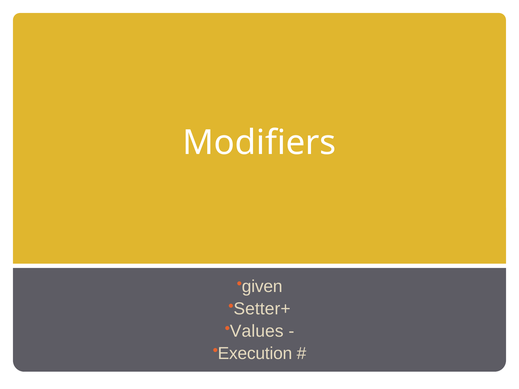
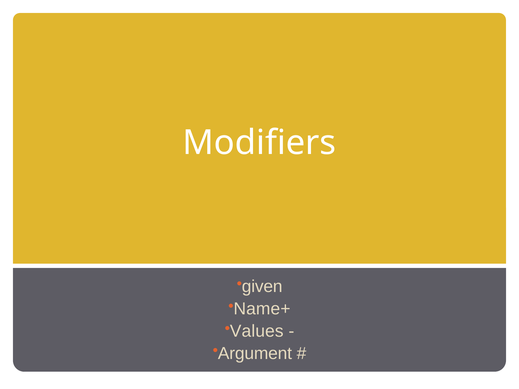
Setter+: Setter+ -> Name+
Execution: Execution -> Argument
